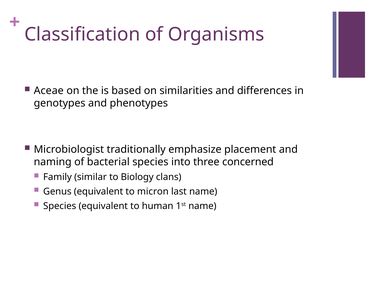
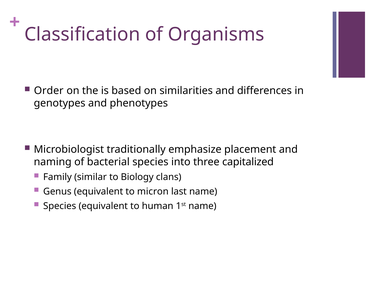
Aceae: Aceae -> Order
concerned: concerned -> capitalized
